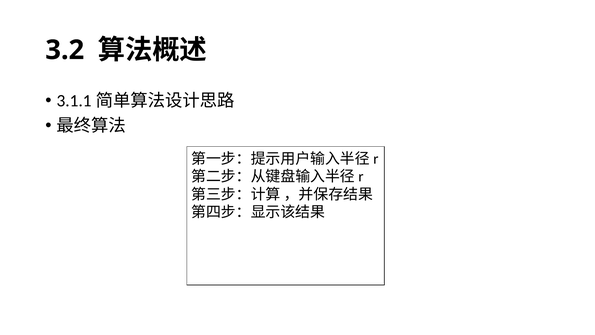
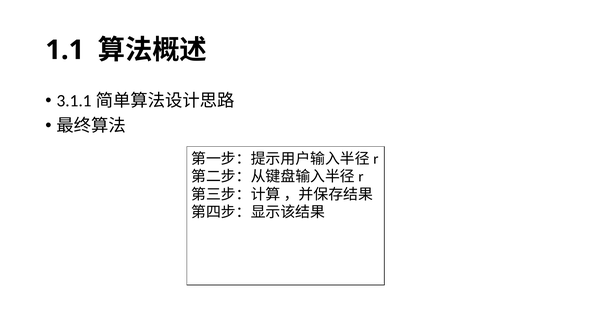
3.2: 3.2 -> 1.1
